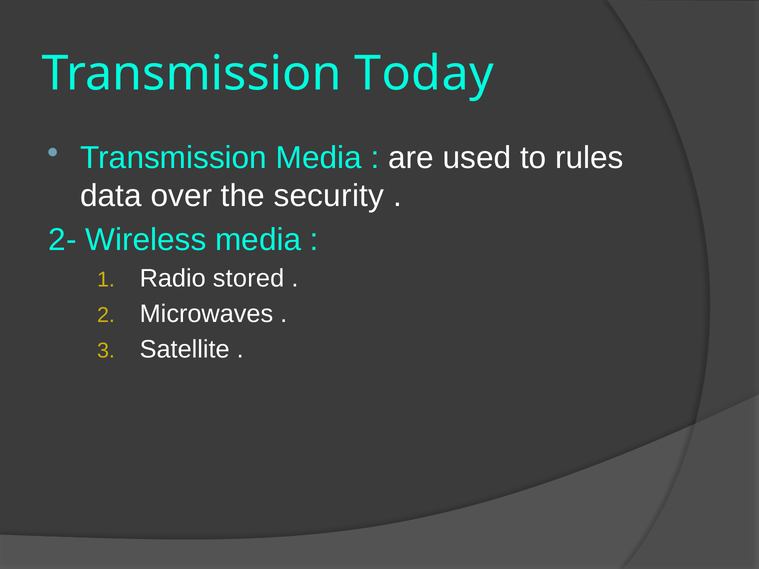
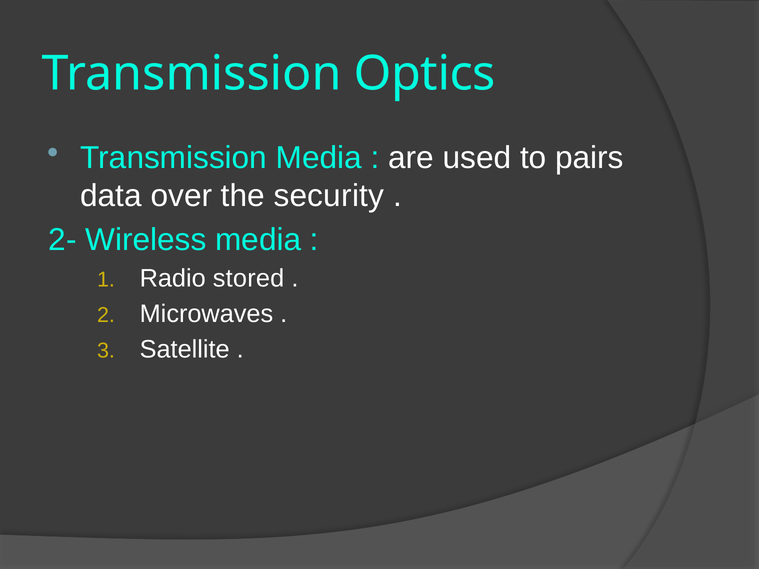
Today: Today -> Optics
rules: rules -> pairs
